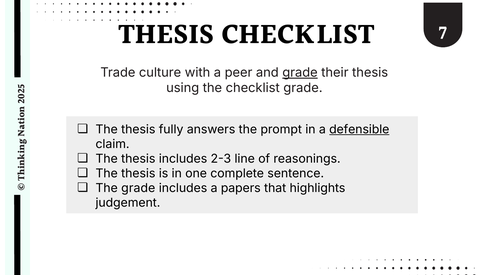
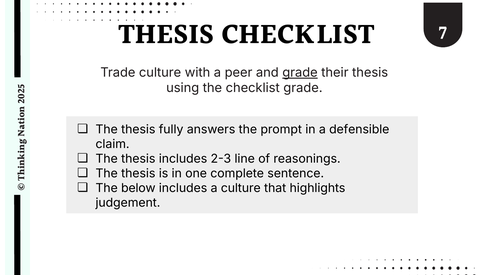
defensible underline: present -> none
The grade: grade -> below
a papers: papers -> culture
